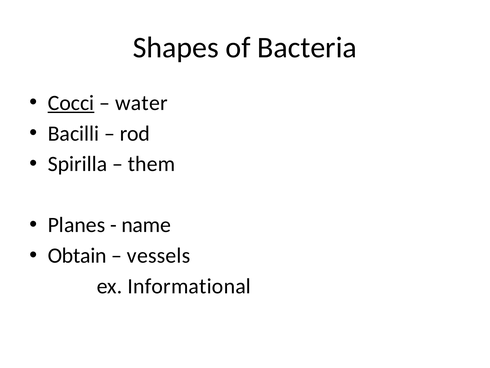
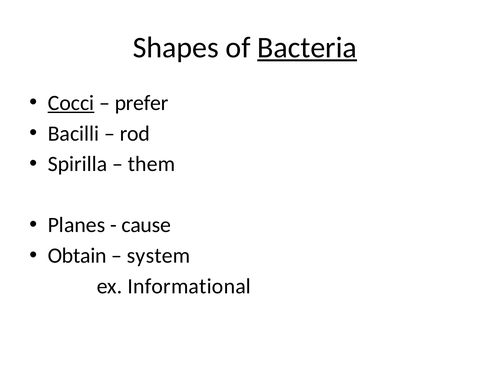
Bacteria underline: none -> present
water: water -> prefer
name: name -> cause
vessels: vessels -> system
